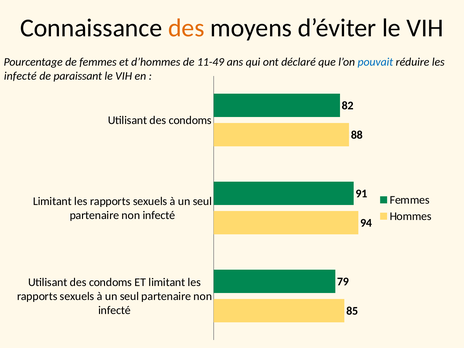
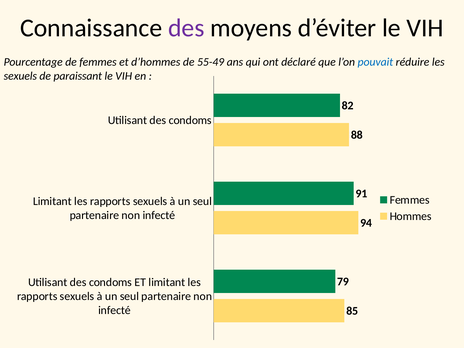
des at (186, 28) colour: orange -> purple
11-49: 11-49 -> 55-49
infecté at (20, 76): infecté -> sexuels
